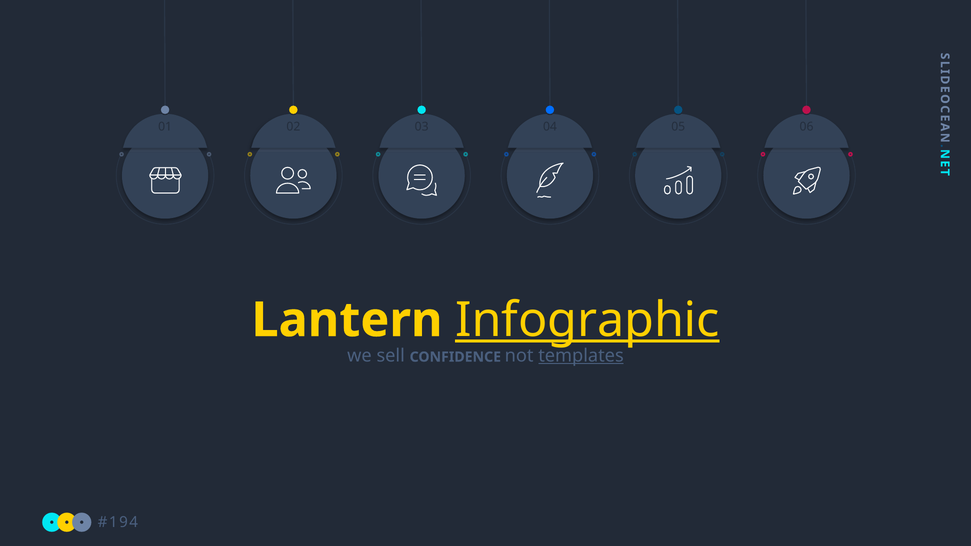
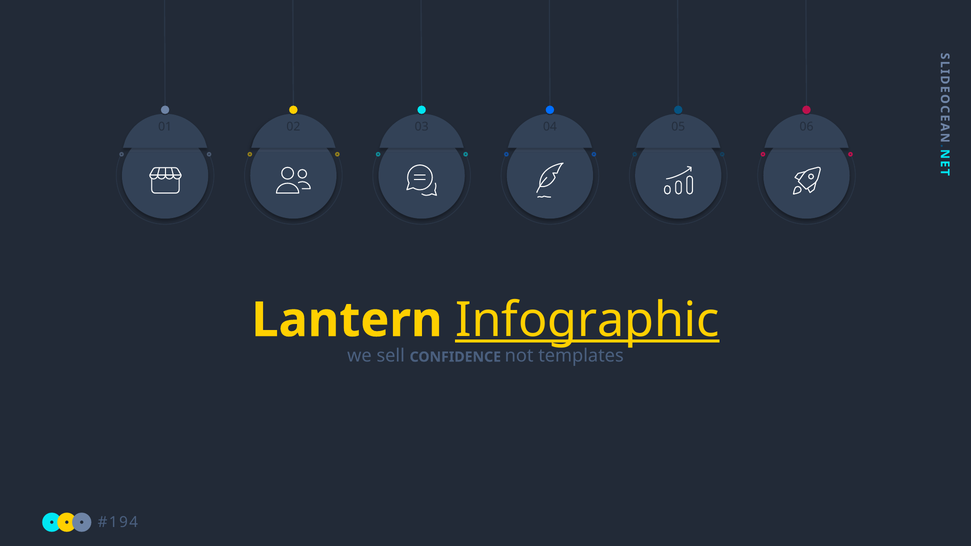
templates underline: present -> none
